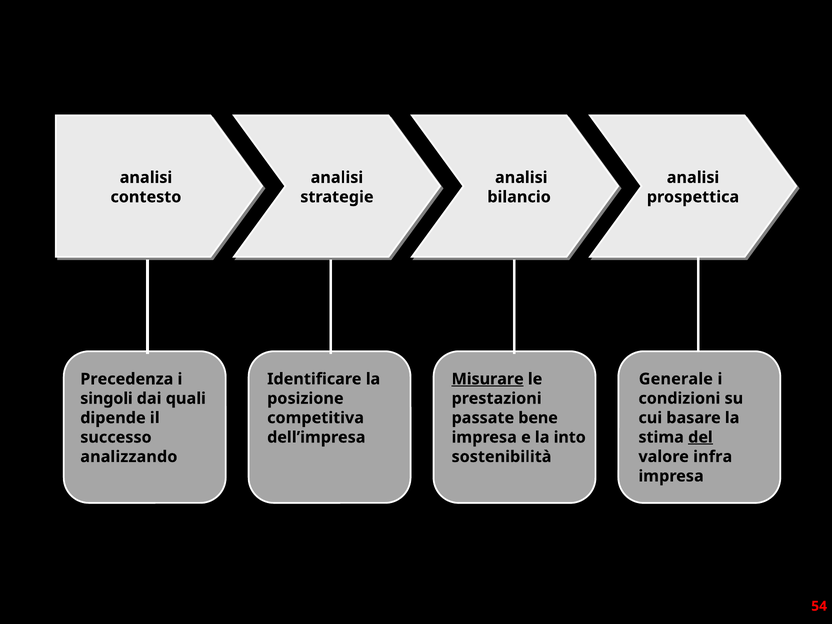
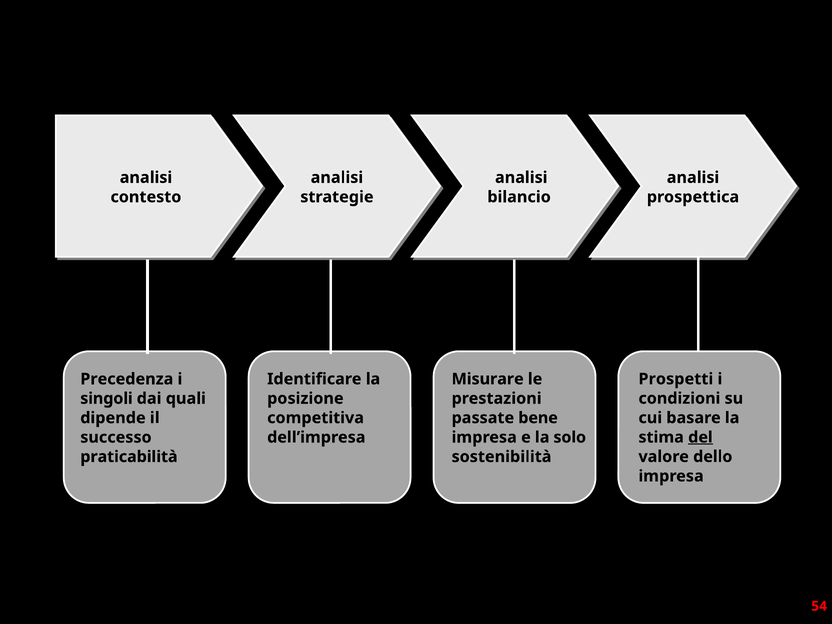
Misurare underline: present -> none
Generale: Generale -> Prospetti
into: into -> solo
infra: infra -> dello
analizzando: analizzando -> praticabilità
